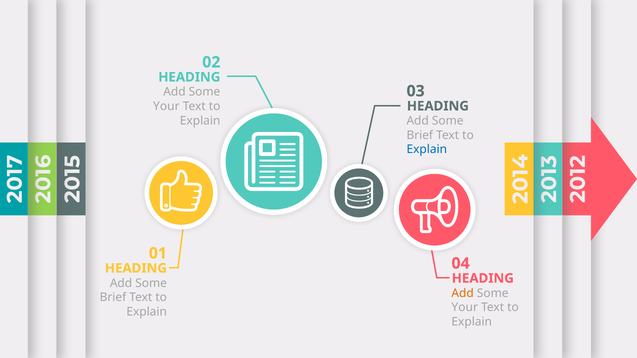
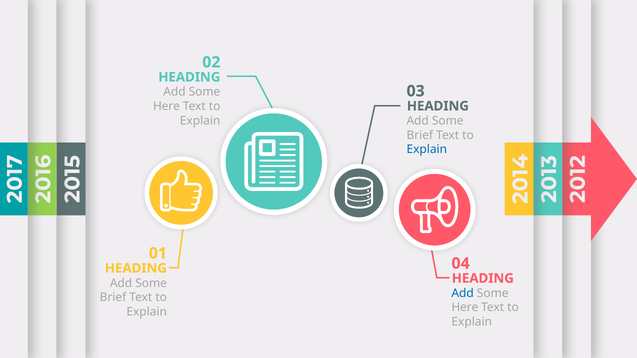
Your at (166, 106): Your -> Here
Add at (463, 293) colour: orange -> blue
Your at (465, 308): Your -> Here
